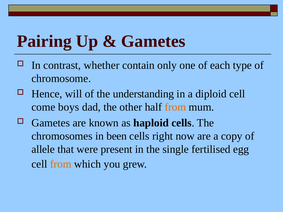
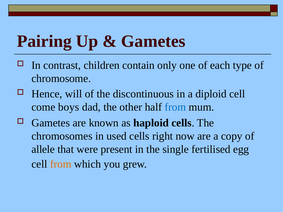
whether: whether -> children
understanding: understanding -> discontinuous
from at (175, 107) colour: orange -> blue
been: been -> used
